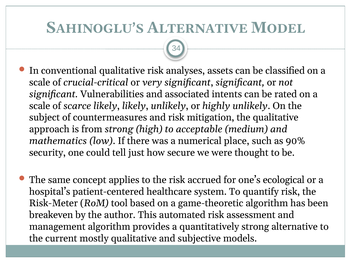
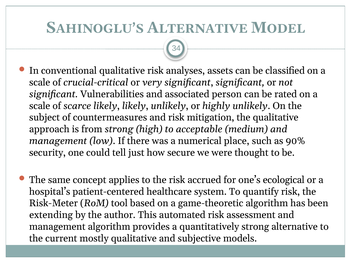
intents: intents -> person
mathematics at (58, 141): mathematics -> management
breakeven: breakeven -> extending
